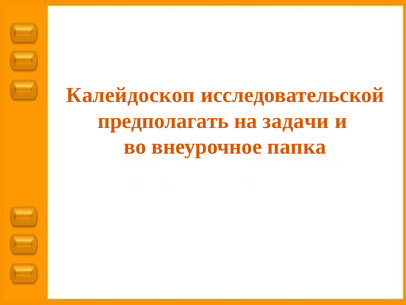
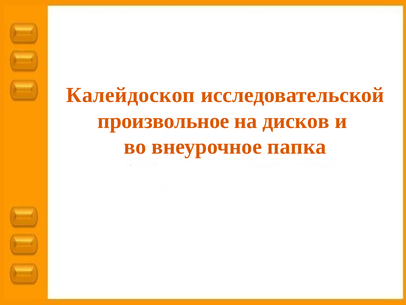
предполагать: предполагать -> произвольное
задачи: задачи -> дисков
